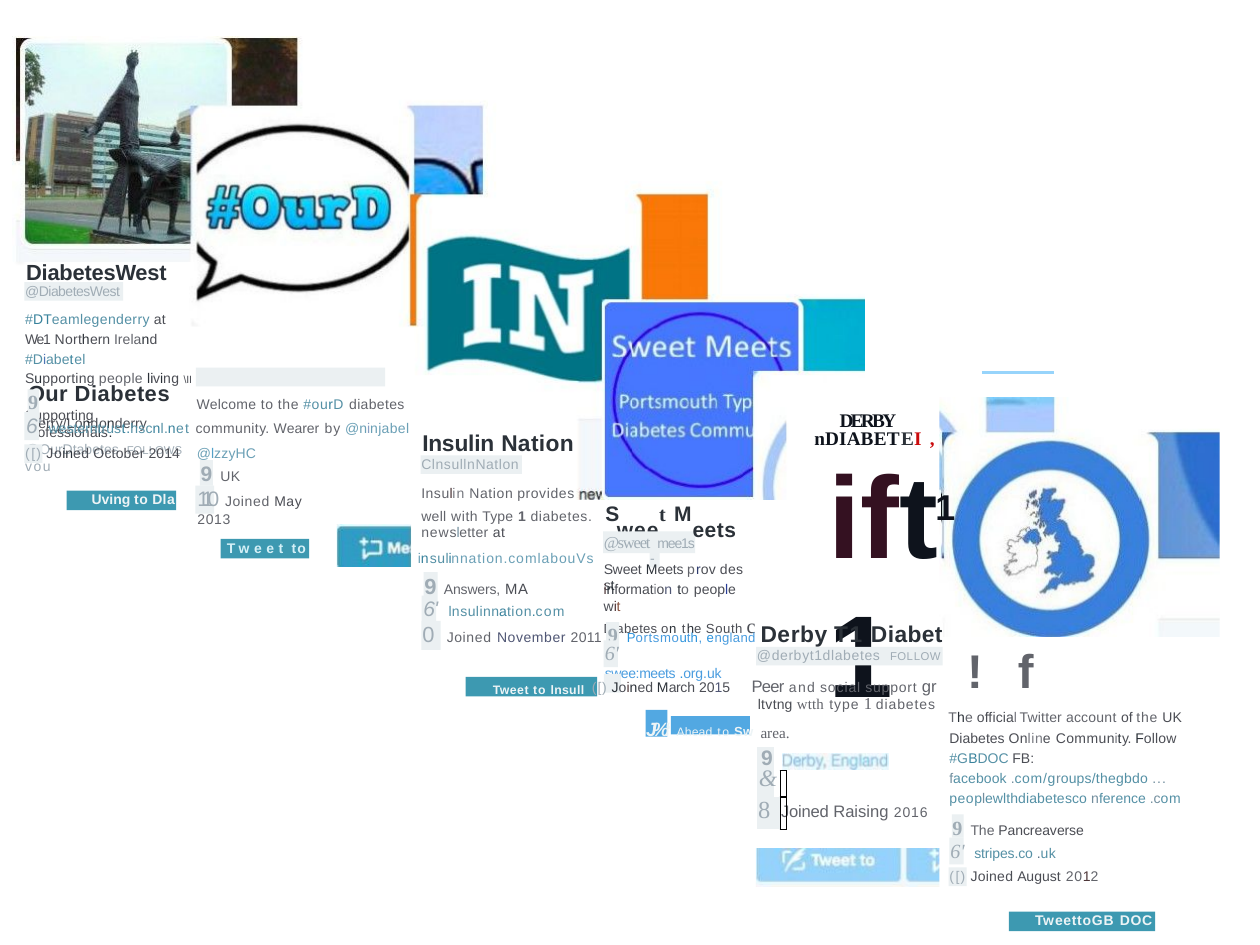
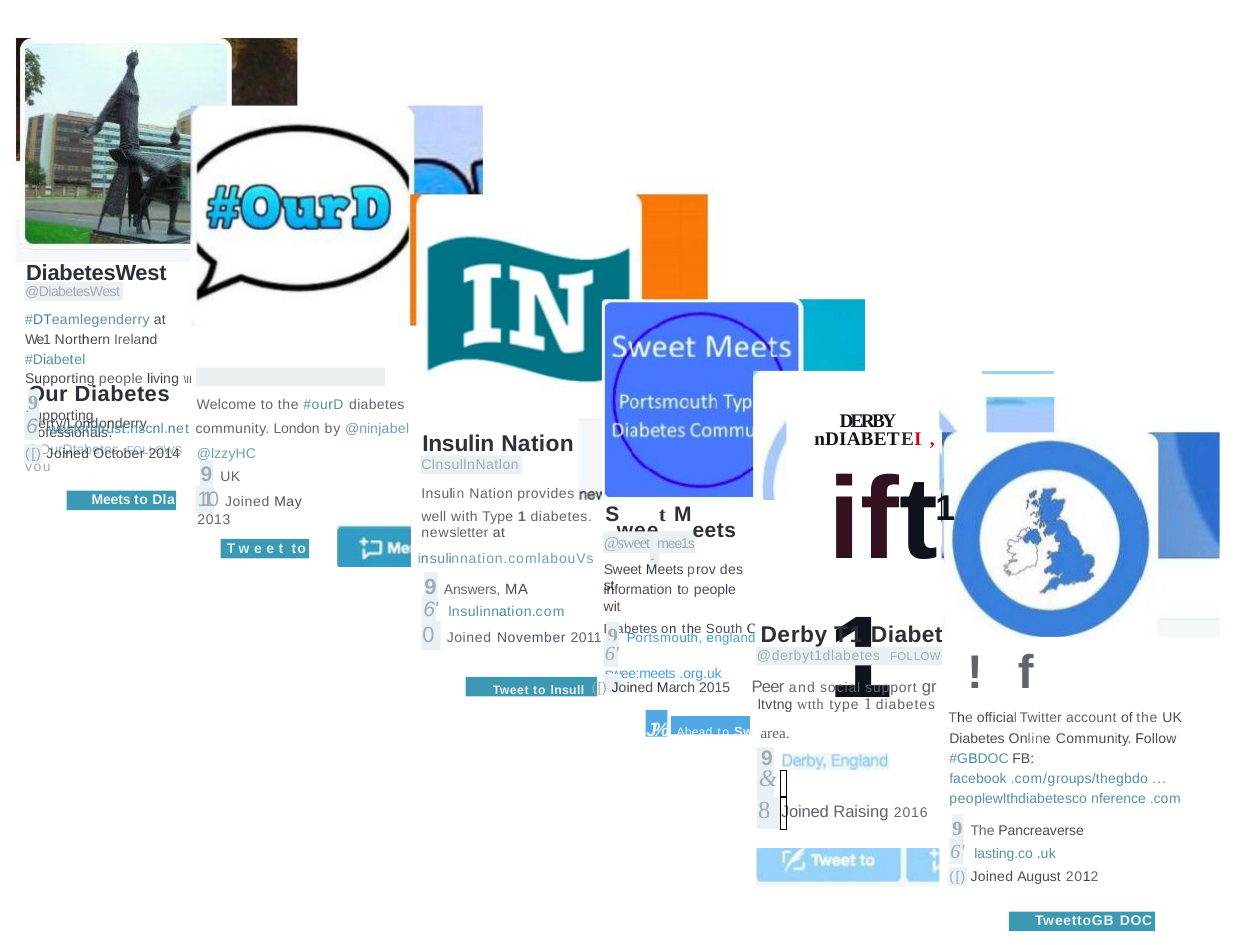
Wearer: Wearer -> London
Uving at (111, 500): Uving -> Meets
stripes.co: stripes.co -> lasting.co
